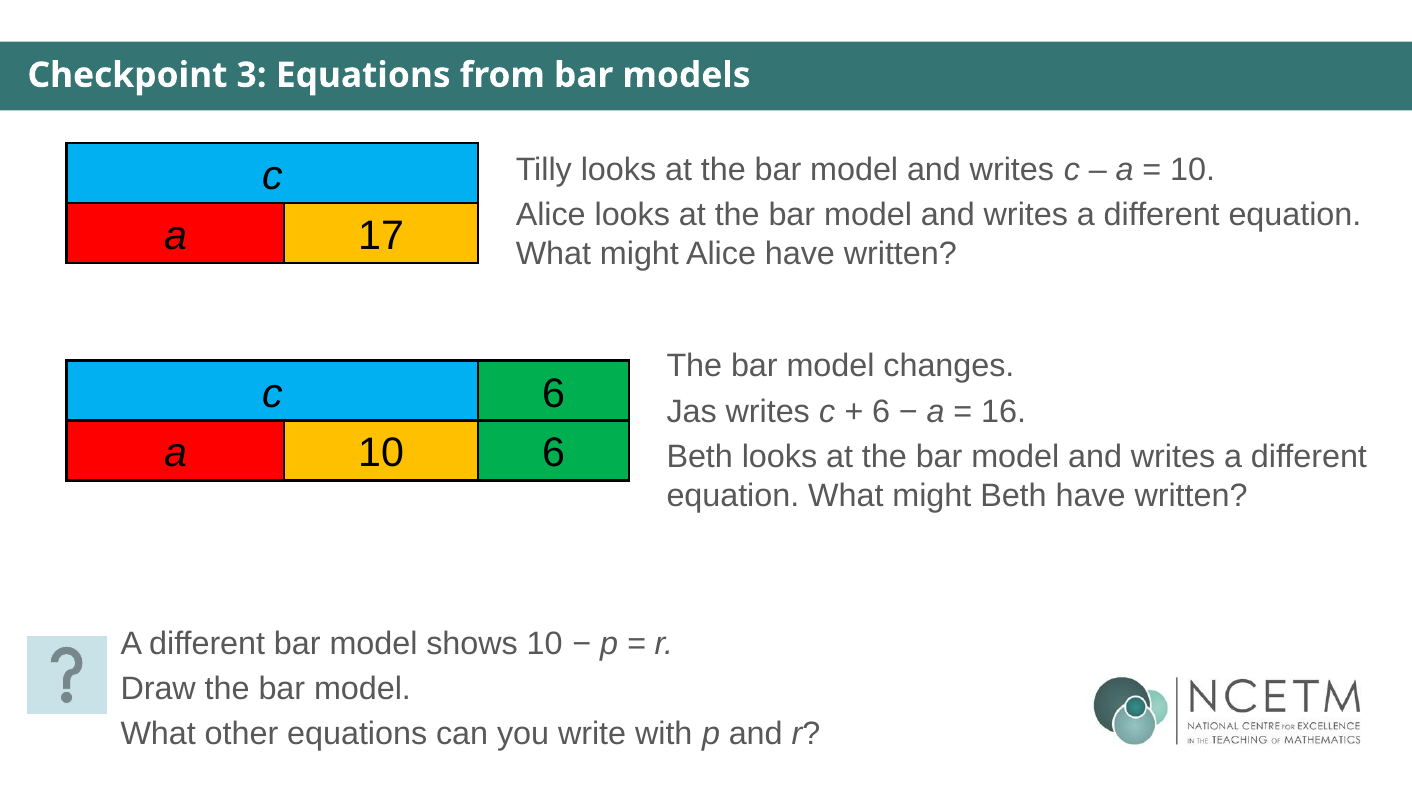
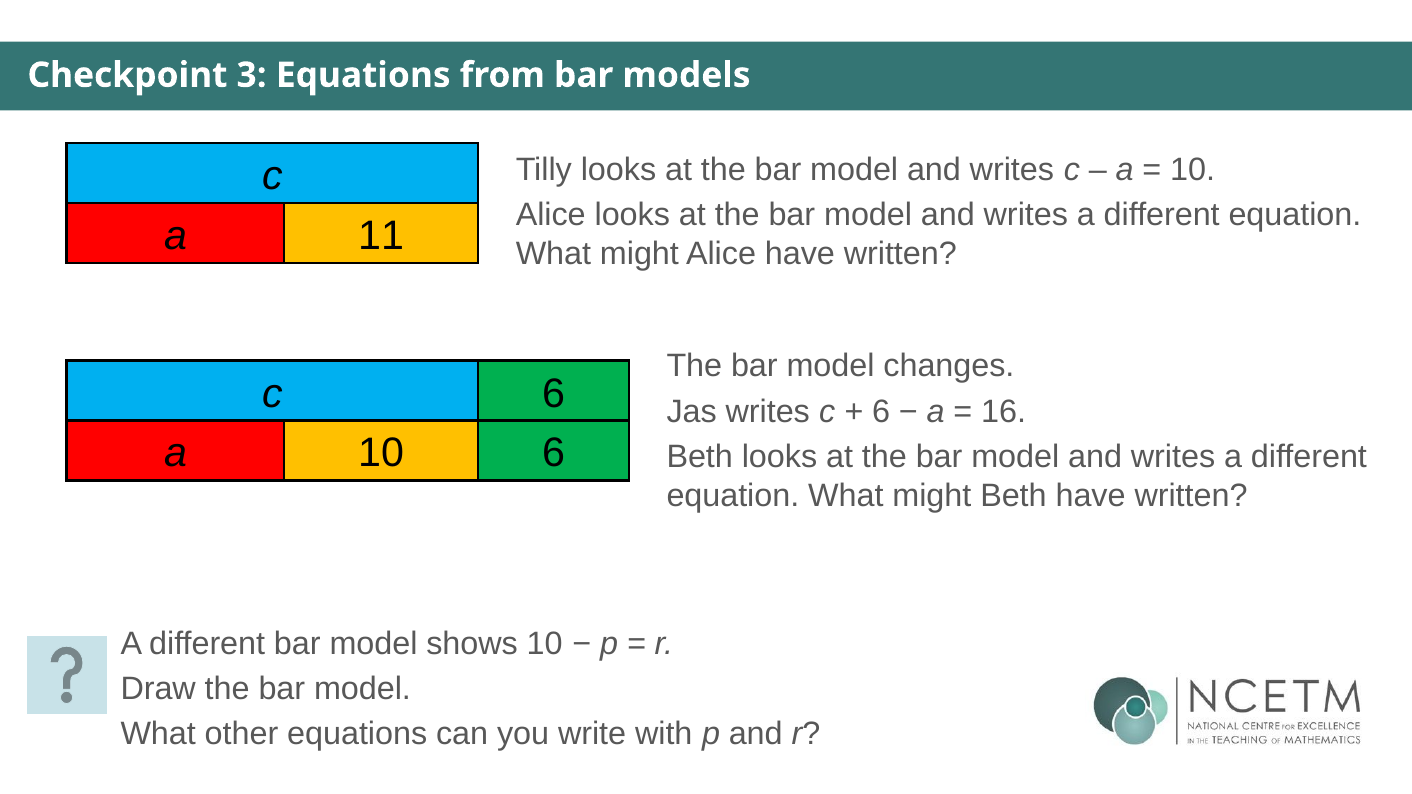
17: 17 -> 11
